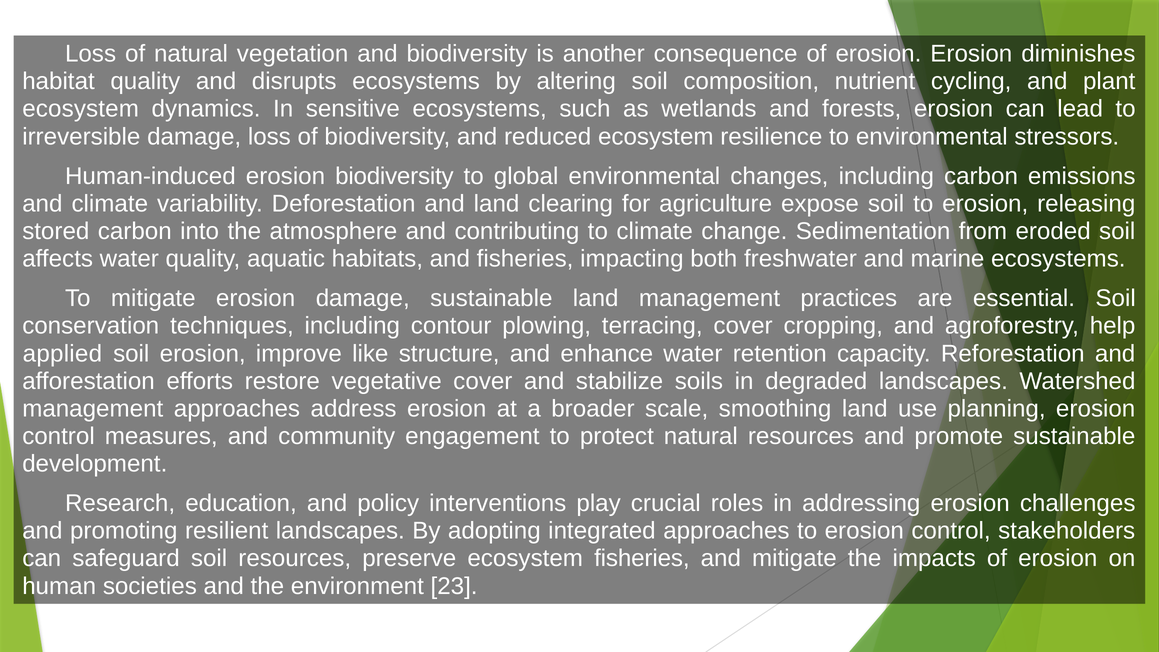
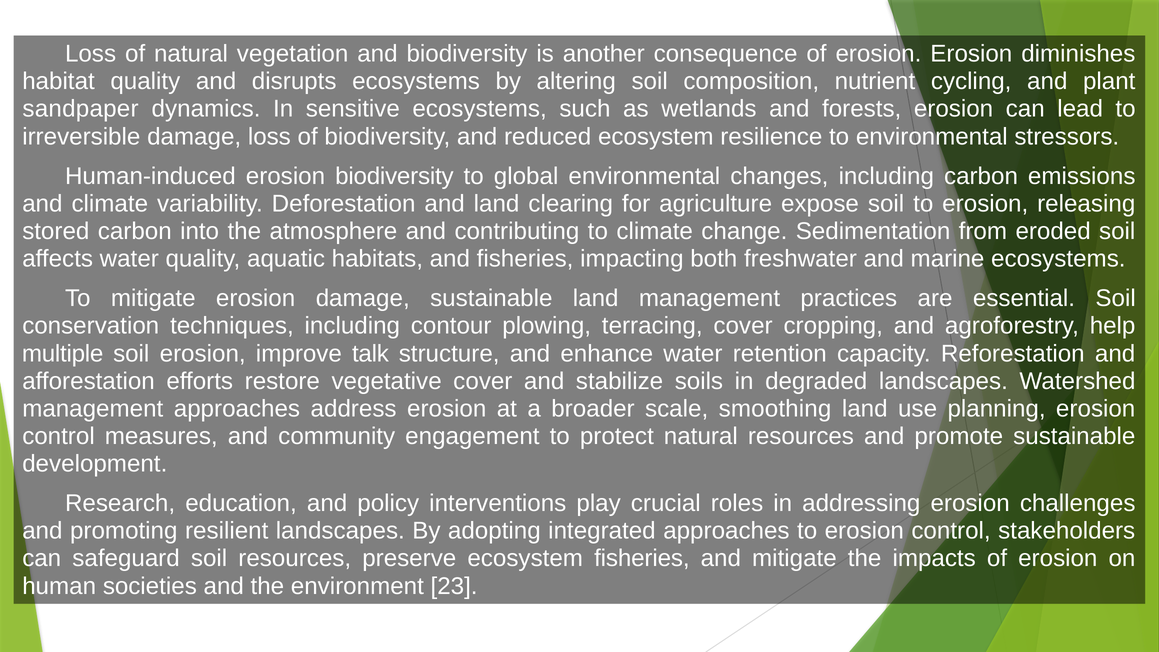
ecosystem at (81, 109): ecosystem -> sandpaper
applied: applied -> multiple
like: like -> talk
